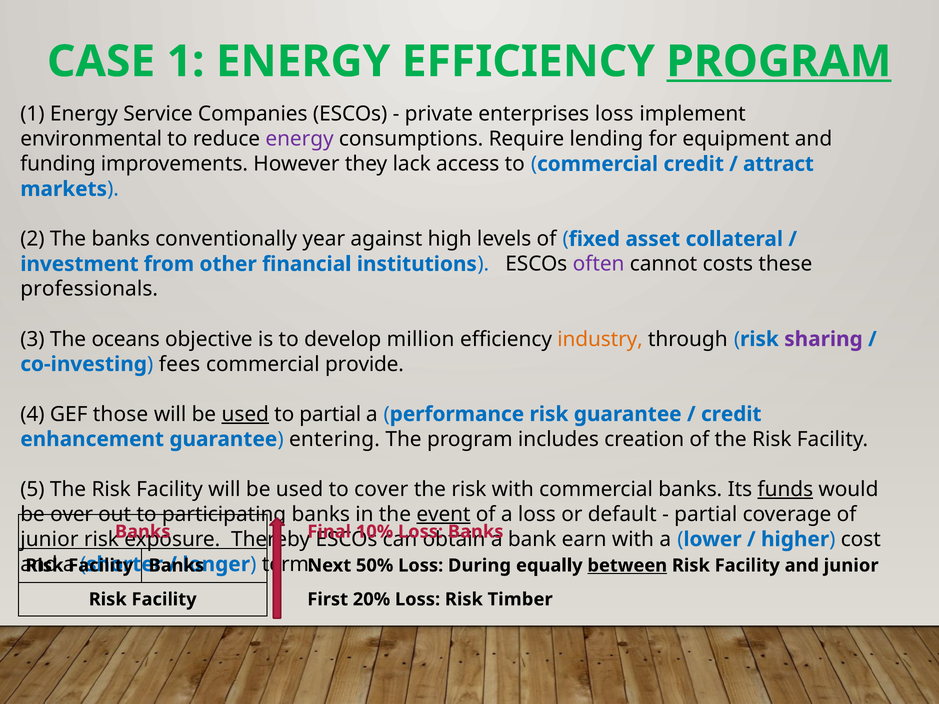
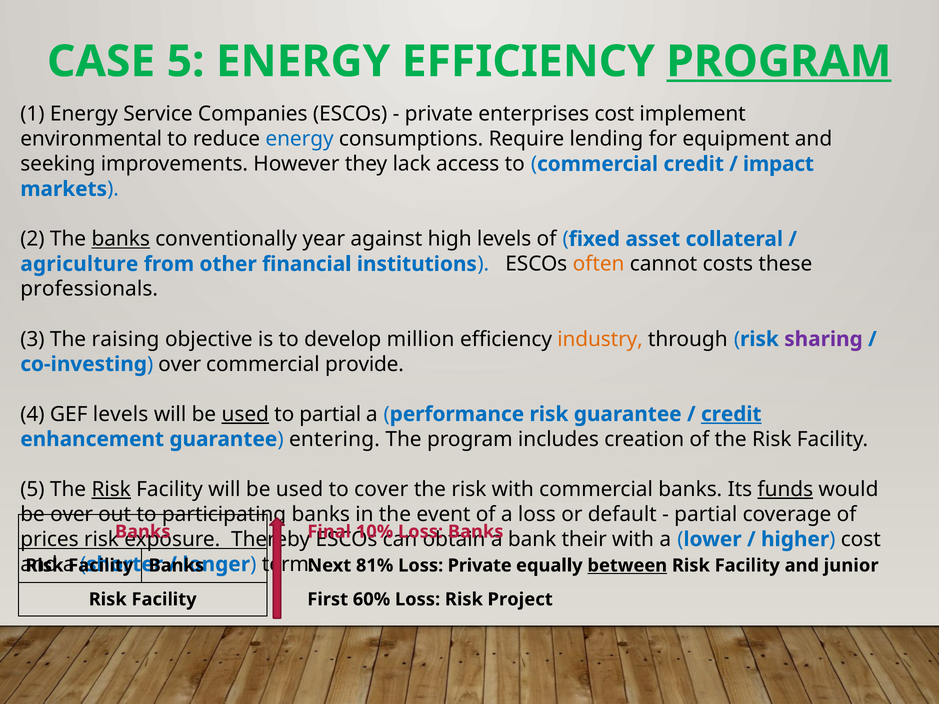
CASE 1: 1 -> 5
enterprises loss: loss -> cost
energy at (300, 139) colour: purple -> blue
funding: funding -> seeking
attract: attract -> impact
banks at (121, 239) underline: none -> present
investment: investment -> agriculture
often colour: purple -> orange
oceans: oceans -> raising
co-investing fees: fees -> over
GEF those: those -> levels
credit at (731, 414) underline: none -> present
Risk at (111, 489) underline: none -> present
event underline: present -> none
junior at (49, 539): junior -> prices
earn: earn -> their
50%: 50% -> 81%
Loss During: During -> Private
20%: 20% -> 60%
Timber: Timber -> Project
